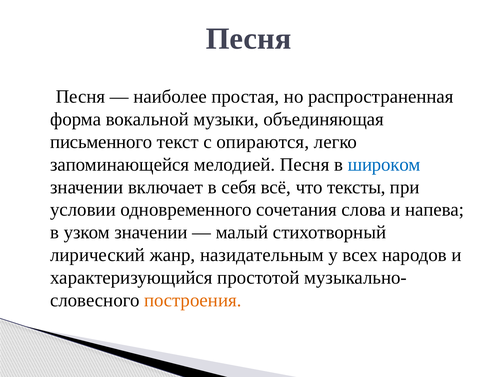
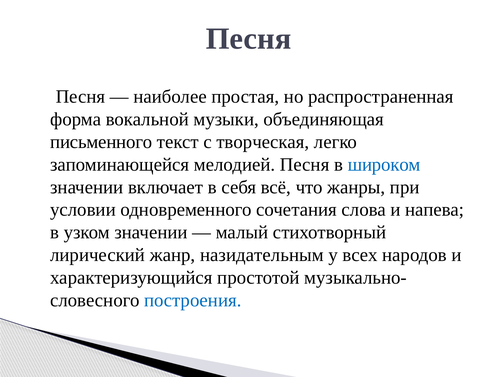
опираются: опираются -> творческая
тексты: тексты -> жанры
построения colour: orange -> blue
